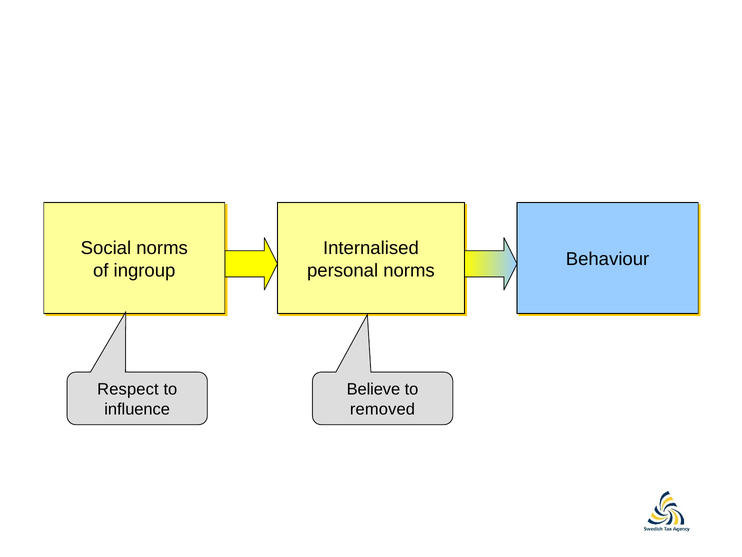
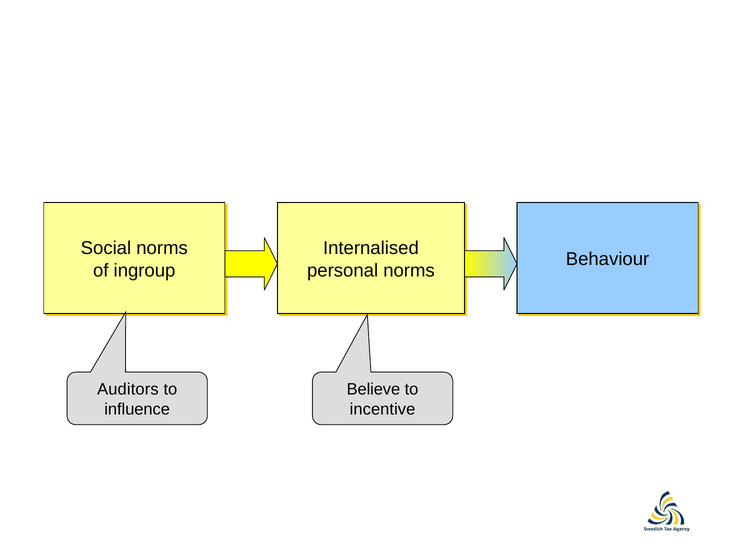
Respect: Respect -> Auditors
removed: removed -> incentive
